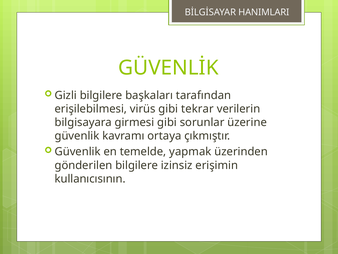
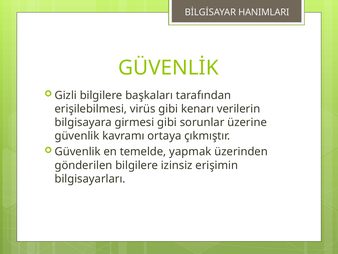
tekrar: tekrar -> kenarı
kullanıcısının: kullanıcısının -> bilgisayarları
